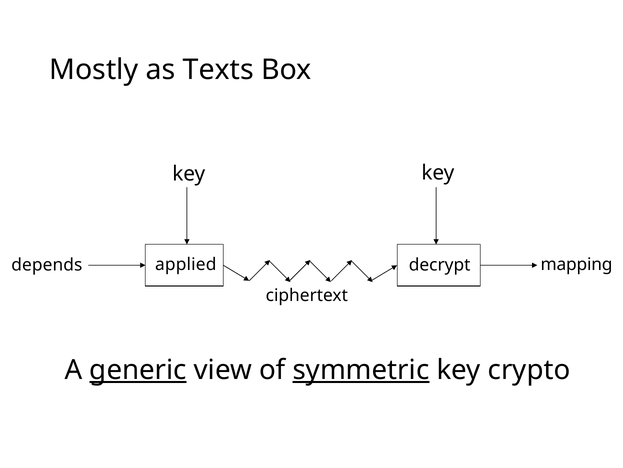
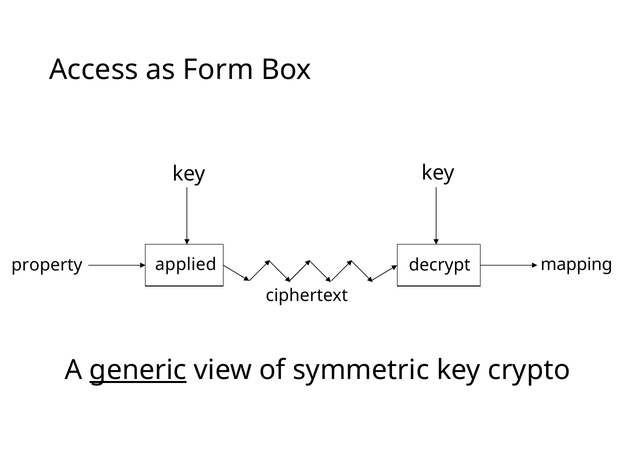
Mostly: Mostly -> Access
Texts: Texts -> Form
depends: depends -> property
symmetric underline: present -> none
